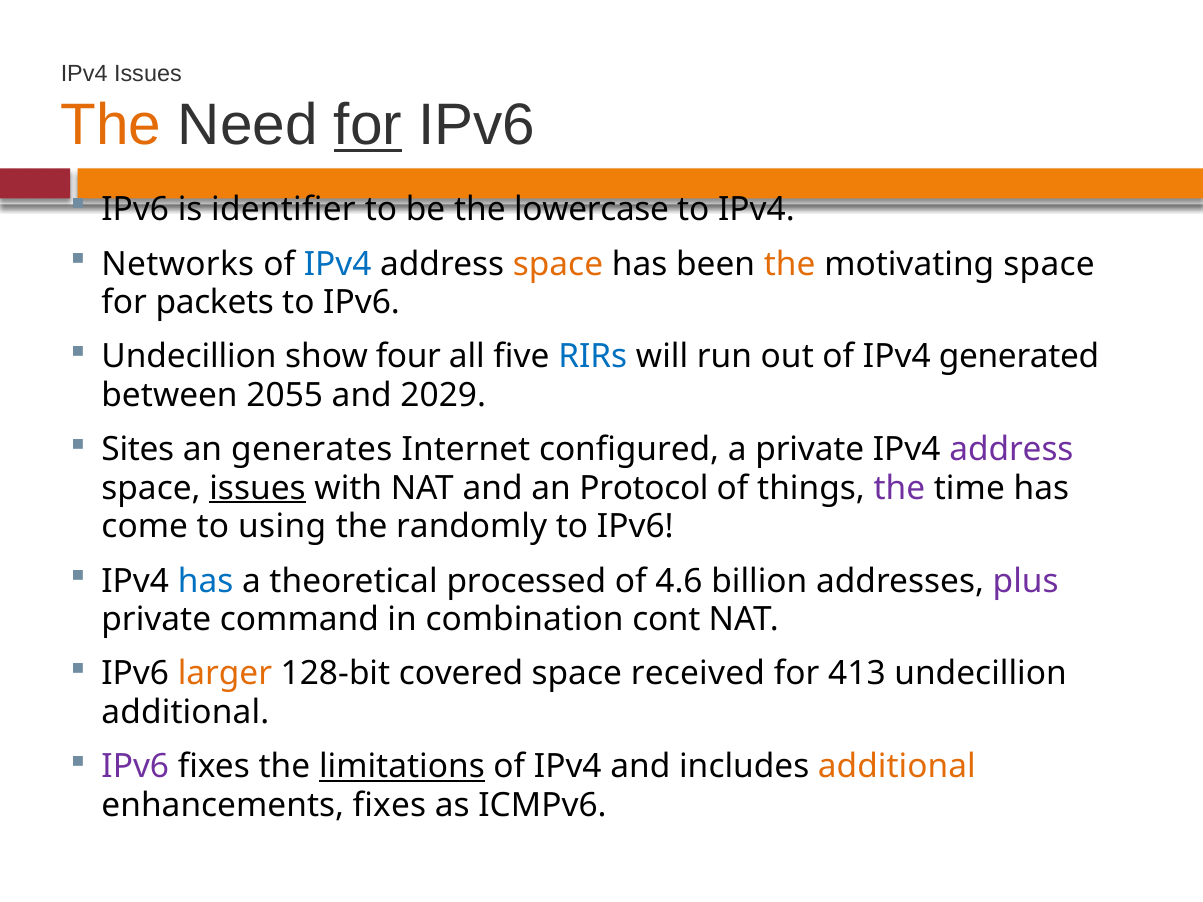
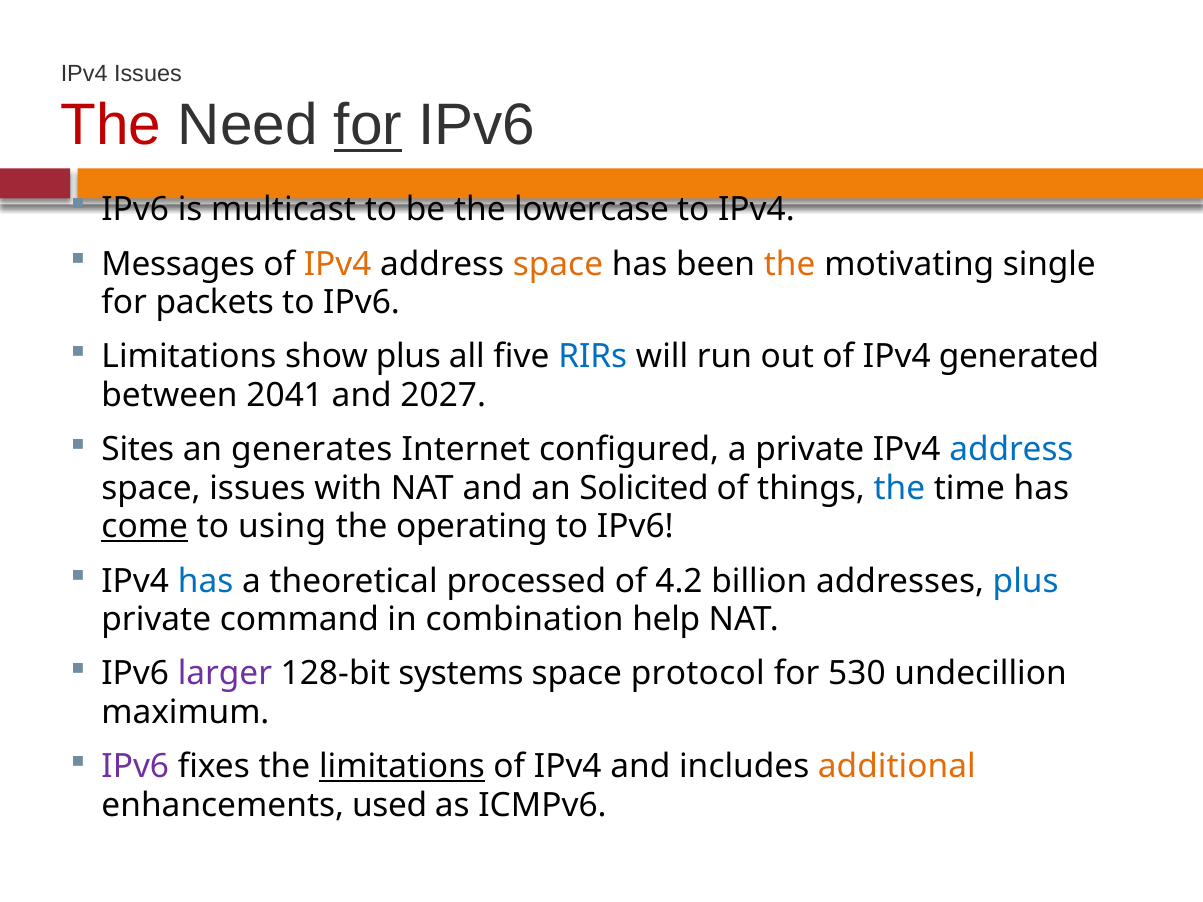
The at (111, 125) colour: orange -> red
identifier: identifier -> multicast
Networks: Networks -> Messages
IPv4 at (338, 264) colour: blue -> orange
motivating space: space -> single
Undecillion at (189, 357): Undecillion -> Limitations
show four: four -> plus
2055: 2055 -> 2041
2029: 2029 -> 2027
address at (1011, 450) colour: purple -> blue
issues at (258, 488) underline: present -> none
Protocol: Protocol -> Solicited
the at (899, 488) colour: purple -> blue
come underline: none -> present
randomly: randomly -> operating
4.6: 4.6 -> 4.2
plus at (1026, 581) colour: purple -> blue
cont: cont -> help
larger colour: orange -> purple
covered: covered -> systems
received: received -> protocol
413: 413 -> 530
additional at (185, 712): additional -> maximum
enhancements fixes: fixes -> used
